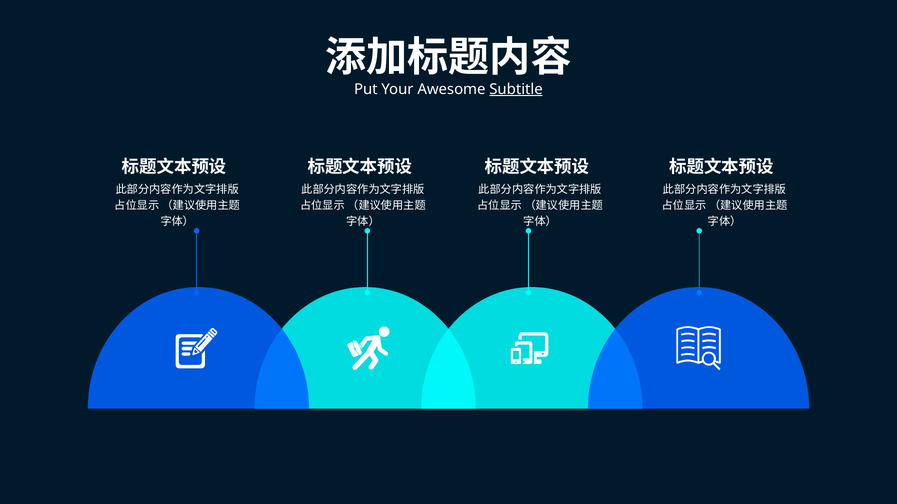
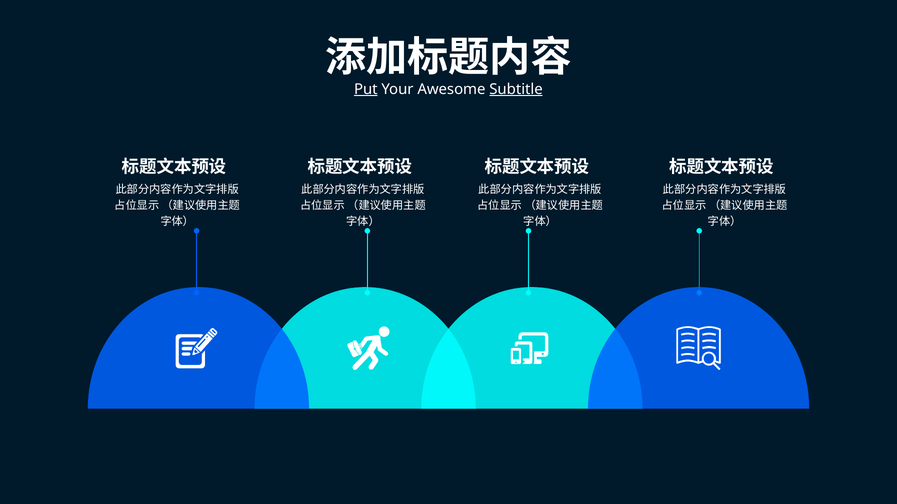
Put underline: none -> present
